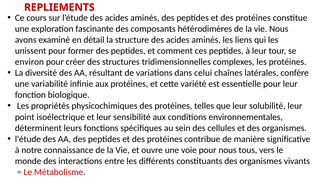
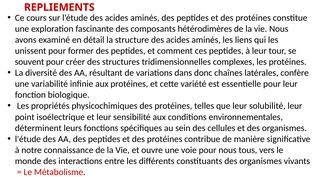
environ: environ -> souvent
celui: celui -> donc
